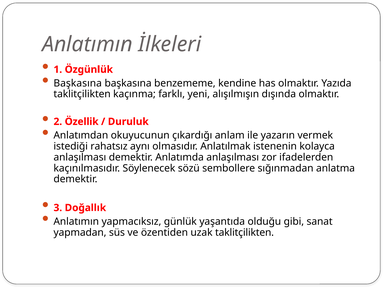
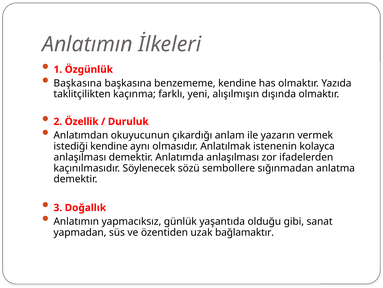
istediği rahatsız: rahatsız -> kendine
uzak taklitçilikten: taklitçilikten -> bağlamaktır
